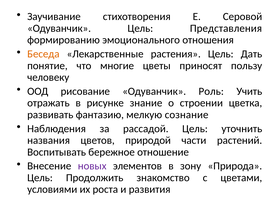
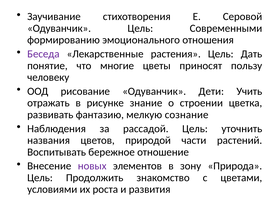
Представления: Представления -> Современными
Беседа colour: orange -> purple
Роль: Роль -> Дети
